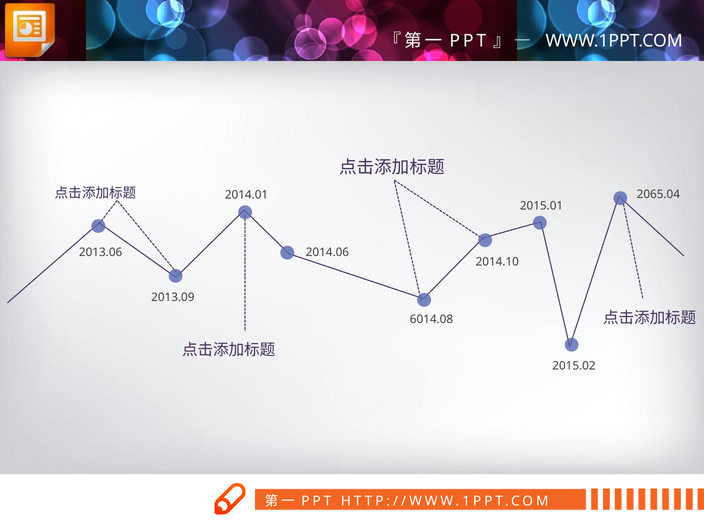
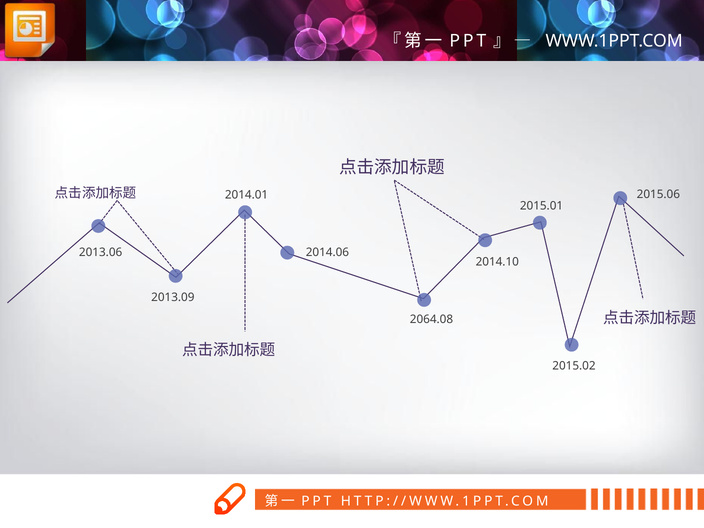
2065.04: 2065.04 -> 2015.06
6014.08: 6014.08 -> 2064.08
